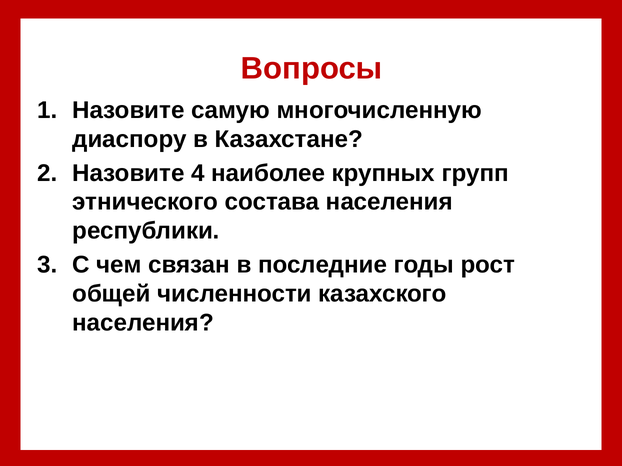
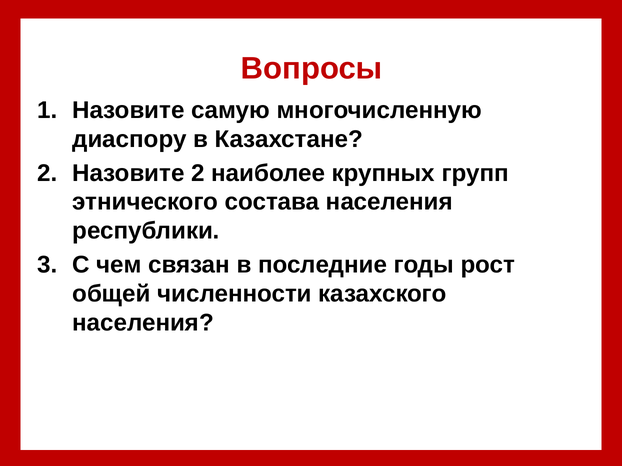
Назовите 4: 4 -> 2
